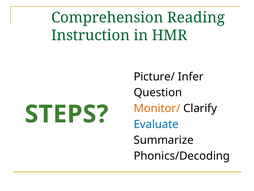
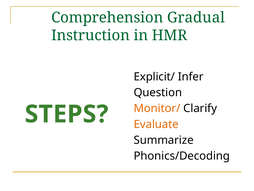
Reading: Reading -> Gradual
Picture/: Picture/ -> Explicit/
Evaluate colour: blue -> orange
